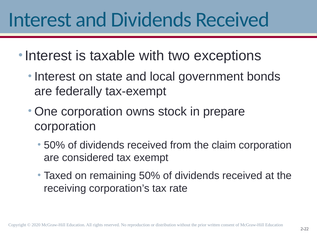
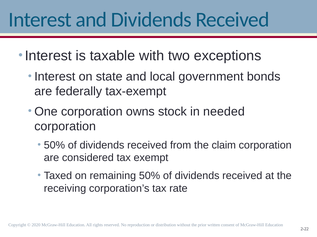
prepare: prepare -> needed
